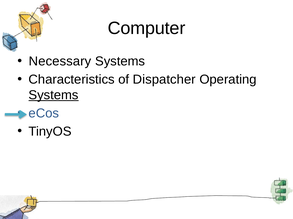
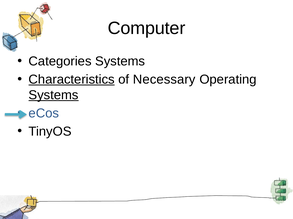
Necessary: Necessary -> Categories
Characteristics underline: none -> present
Dispatcher: Dispatcher -> Necessary
